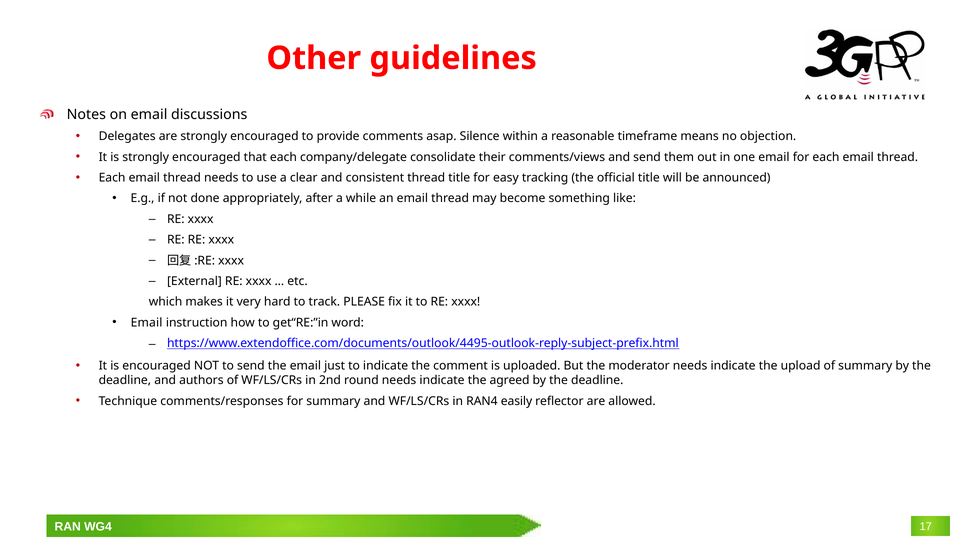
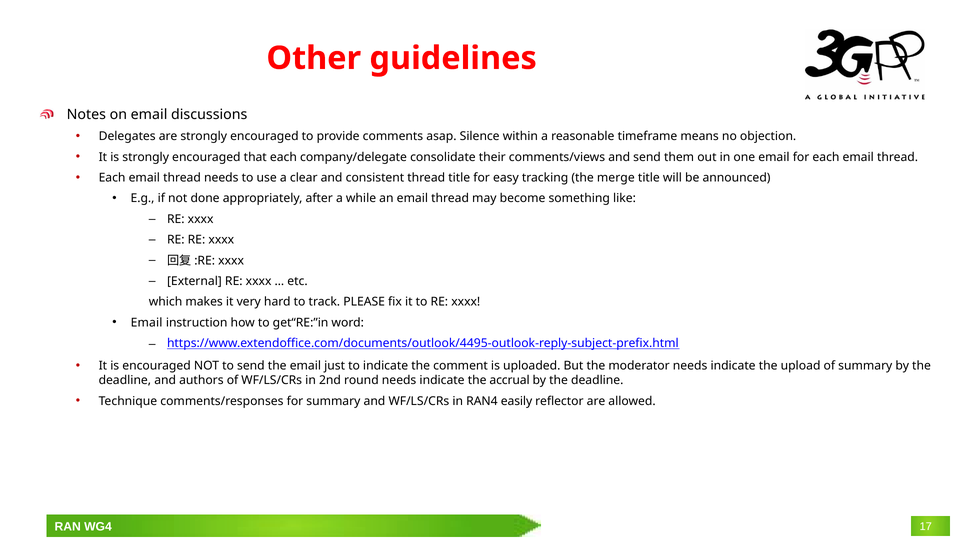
official: official -> merge
agreed: agreed -> accrual
